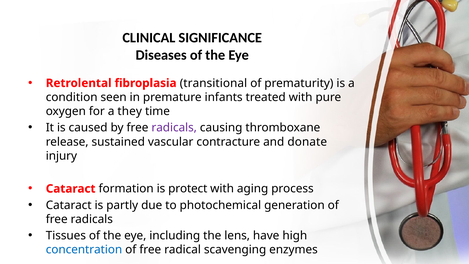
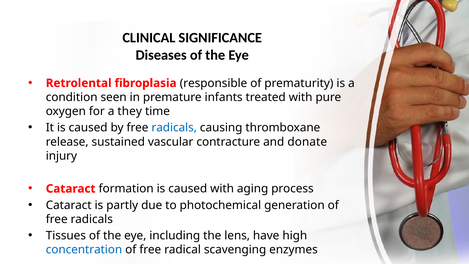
transitional: transitional -> responsible
radicals at (174, 128) colour: purple -> blue
formation is protect: protect -> caused
